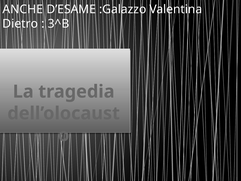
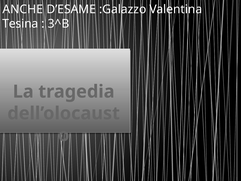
Dietro: Dietro -> Tesina
